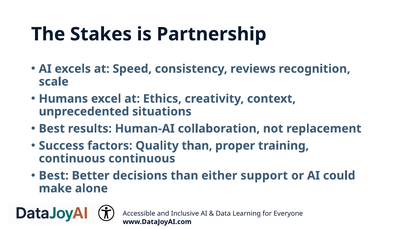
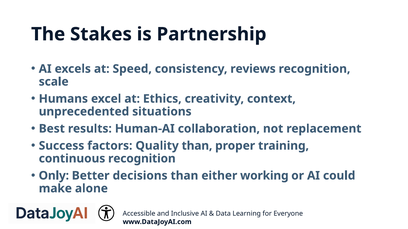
continuous continuous: continuous -> recognition
Best at (54, 176): Best -> Only
support: support -> working
